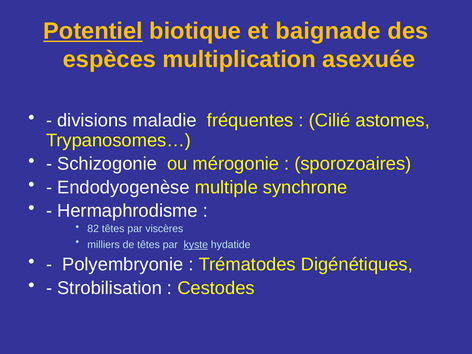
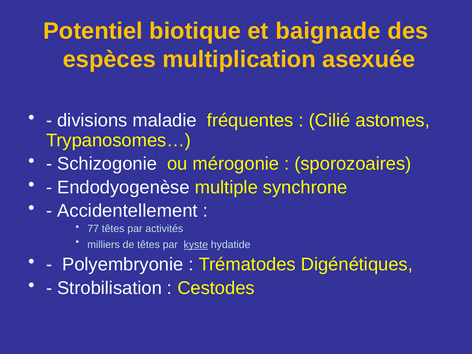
Potentiel underline: present -> none
Hermaphrodisme: Hermaphrodisme -> Accidentellement
82: 82 -> 77
viscères: viscères -> activités
